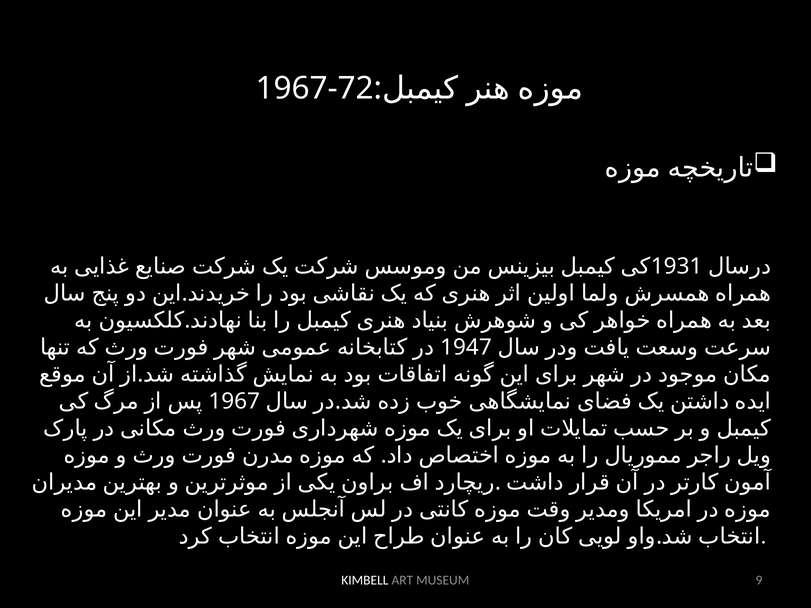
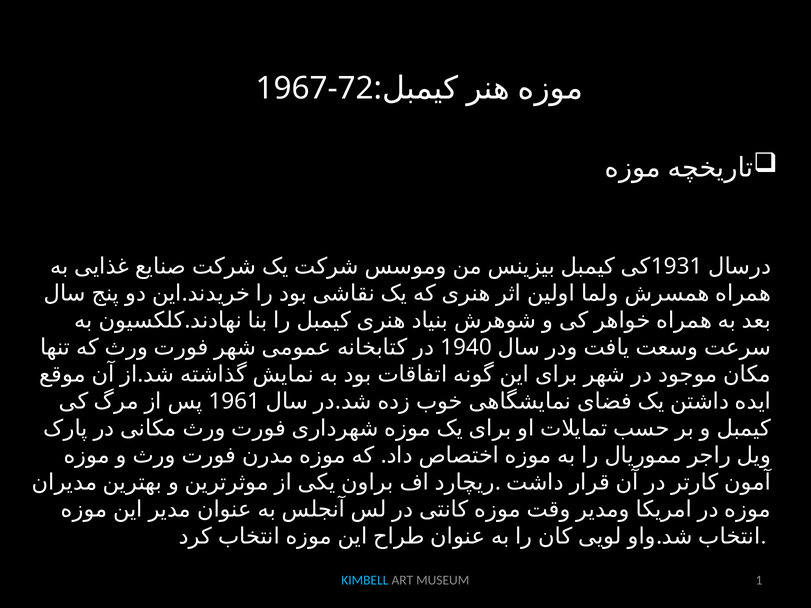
1947: 1947 -> 1940
1967 at (234, 401): 1967 -> 1961
KIMBELL colour: white -> light blue
9: 9 -> 1
